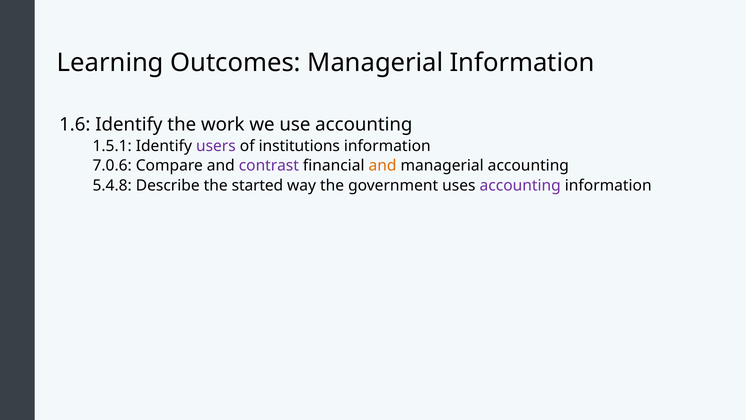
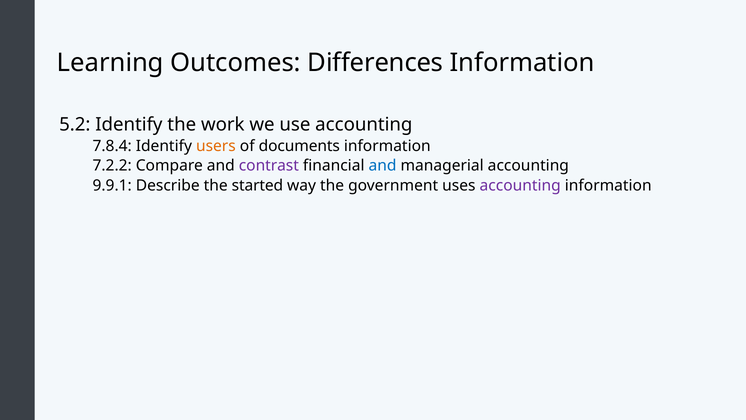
Outcomes Managerial: Managerial -> Differences
1.6: 1.6 -> 5.2
1.5.1: 1.5.1 -> 7.8.4
users colour: purple -> orange
institutions: institutions -> documents
7.0.6: 7.0.6 -> 7.2.2
and at (382, 166) colour: orange -> blue
5.4.8: 5.4.8 -> 9.9.1
